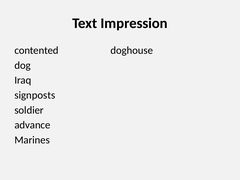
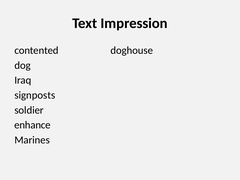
advance: advance -> enhance
